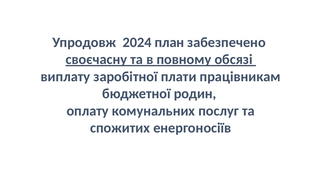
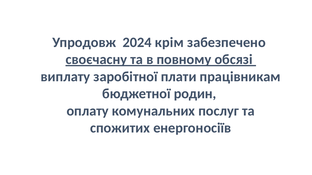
план: план -> крім
